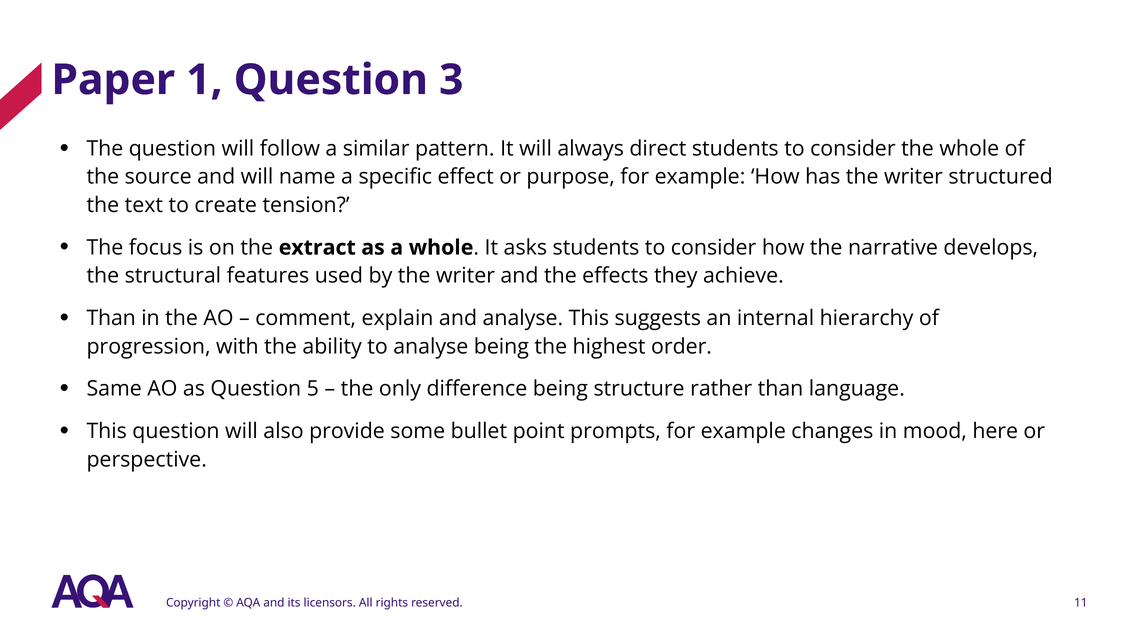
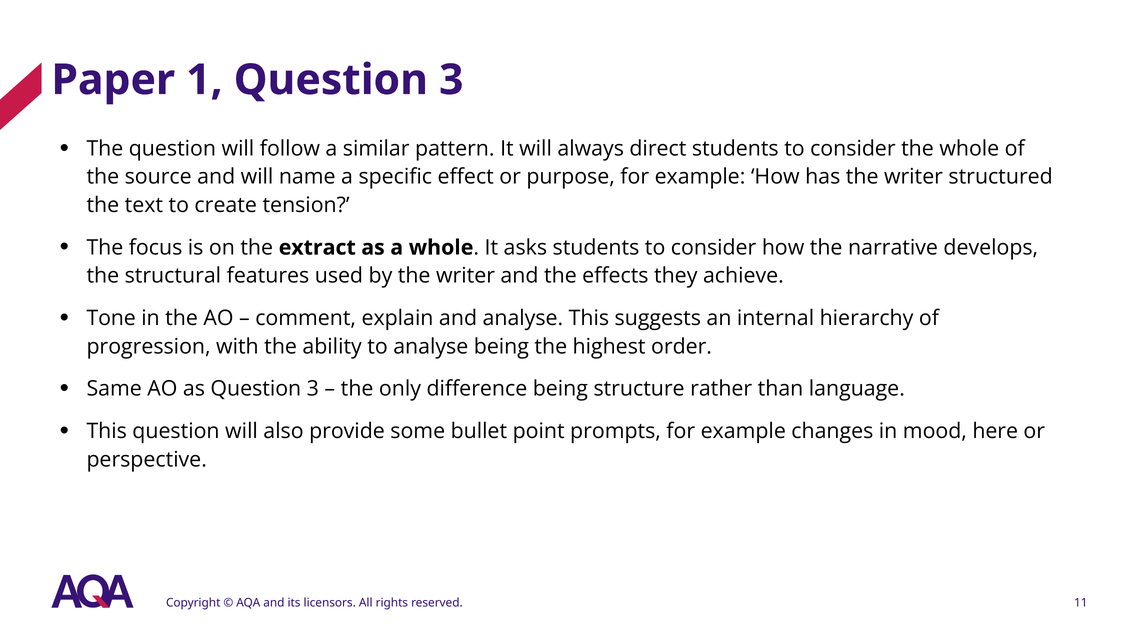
Than at (111, 318): Than -> Tone
as Question 5: 5 -> 3
